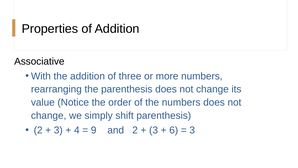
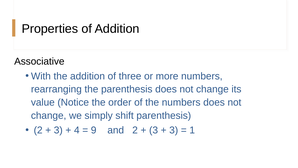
6 at (174, 130): 6 -> 3
3 at (192, 130): 3 -> 1
